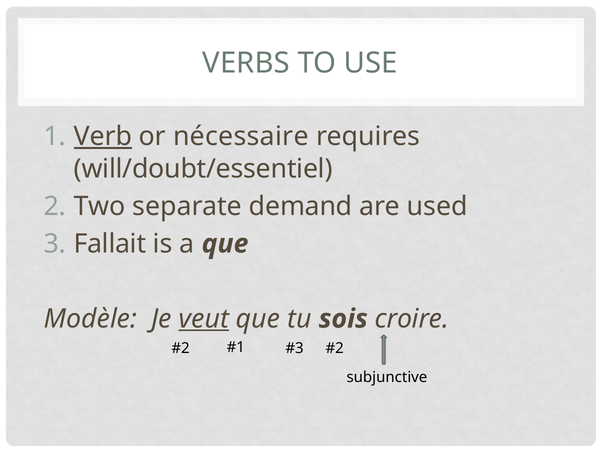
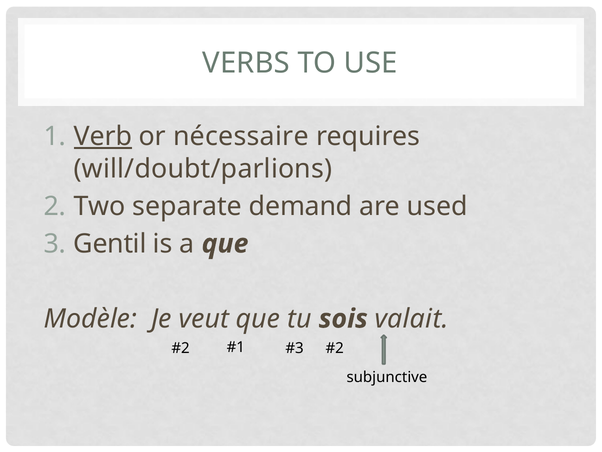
will/doubt/essentiel: will/doubt/essentiel -> will/doubt/parlions
Fallait: Fallait -> Gentil
veut underline: present -> none
croire: croire -> valait
